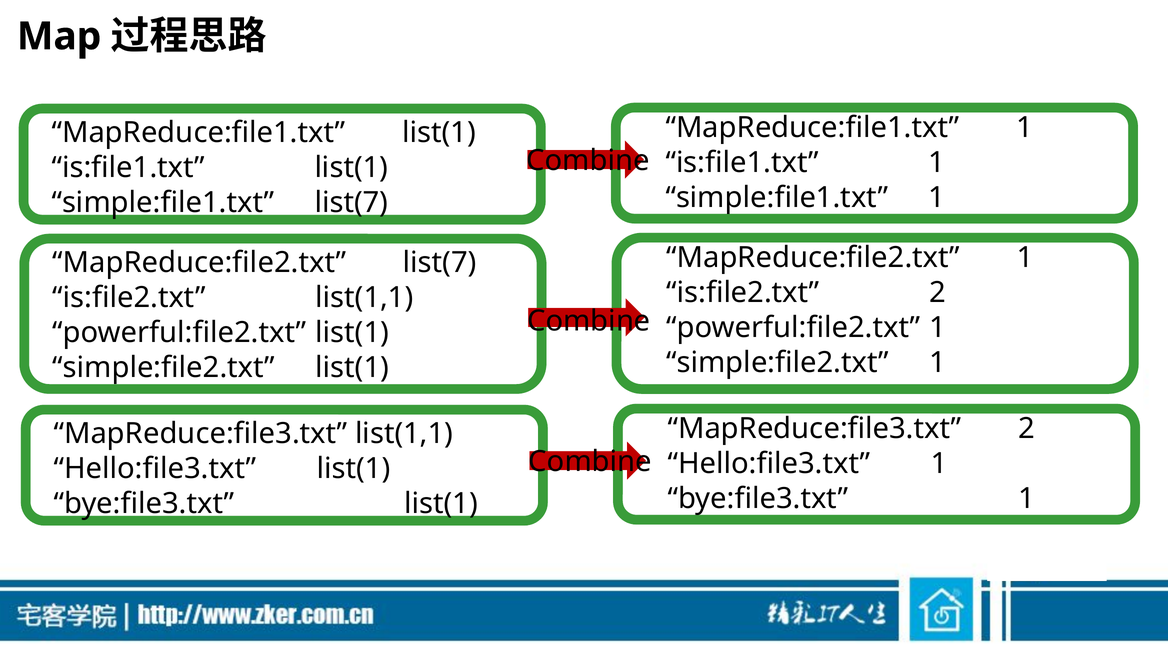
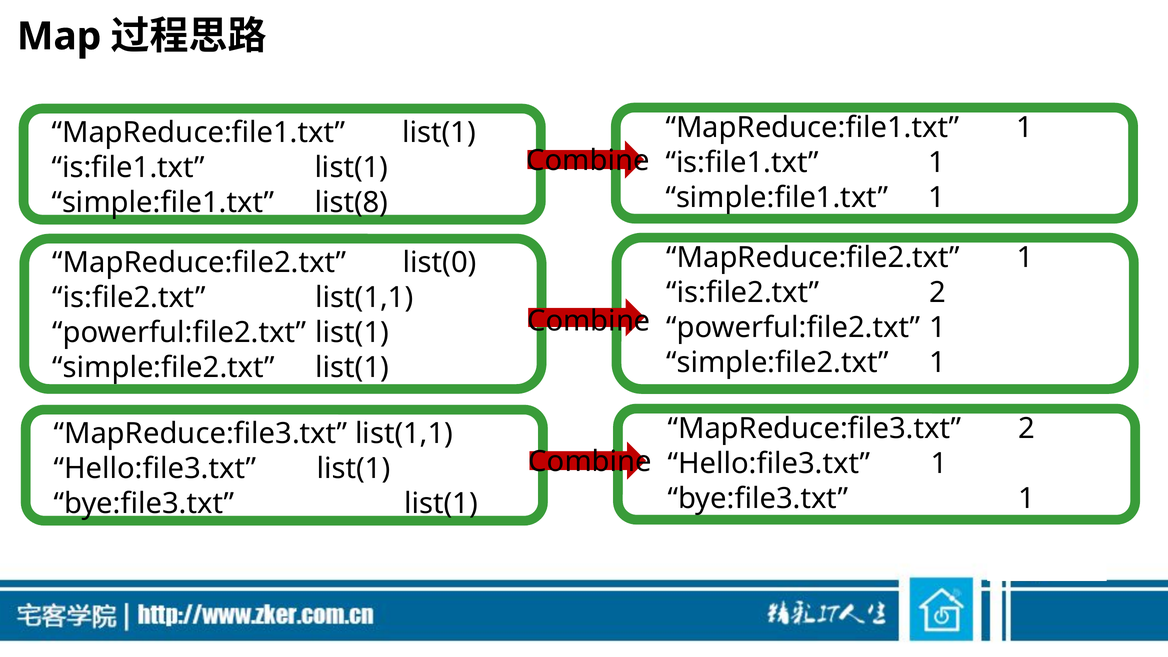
simple:file1.txt list(7: list(7 -> list(8
MapReduce:file2.txt list(7: list(7 -> list(0
